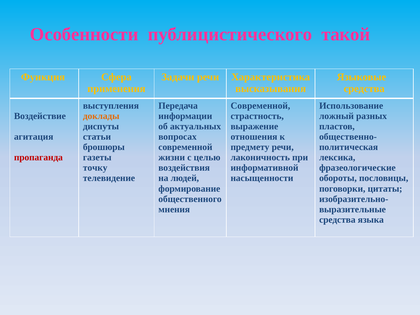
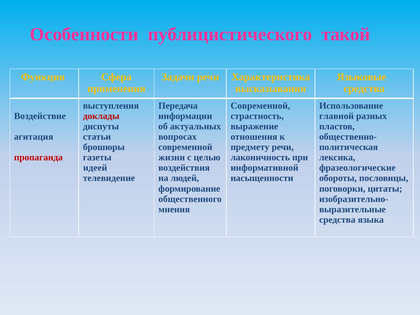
доклады colour: orange -> red
ложный: ложный -> главной
точку: точку -> идеей
